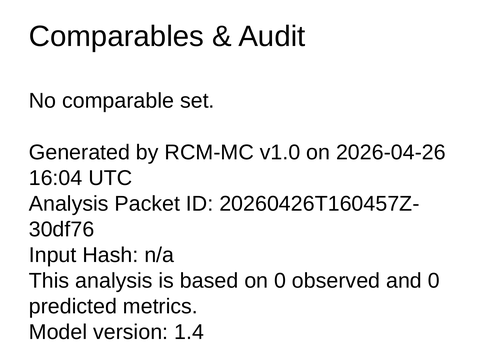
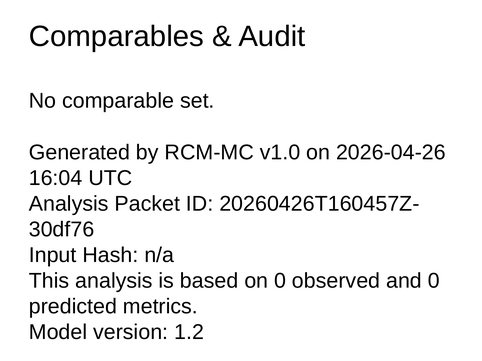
1.4: 1.4 -> 1.2
